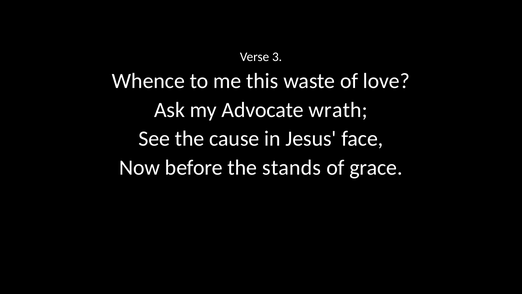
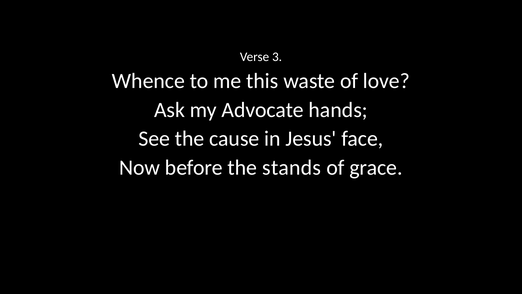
wrath: wrath -> hands
